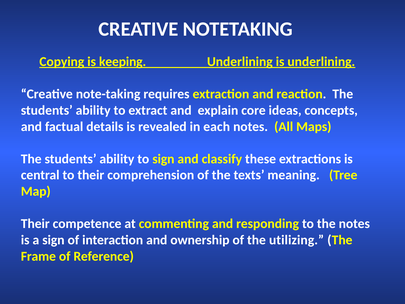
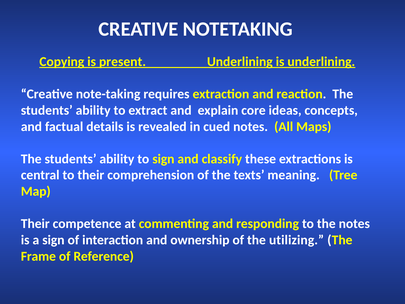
keeping: keeping -> present
each: each -> cued
